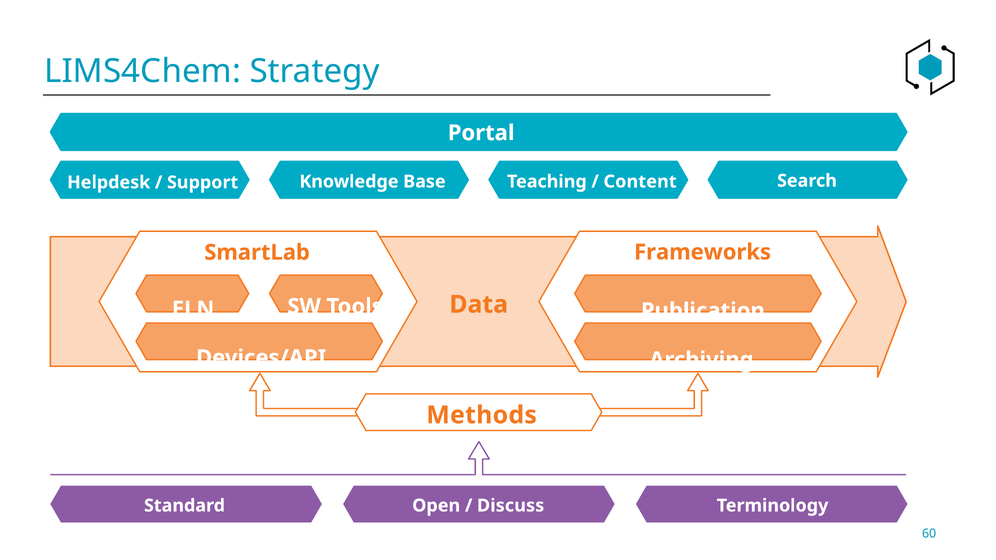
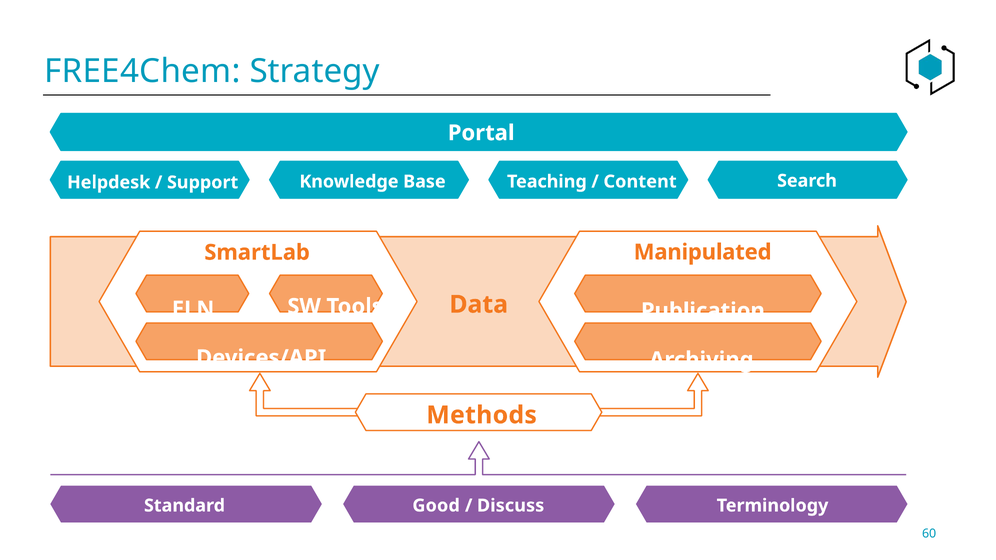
LIMS4Chem: LIMS4Chem -> FREE4Chem
Frameworks: Frameworks -> Manipulated
Open: Open -> Good
